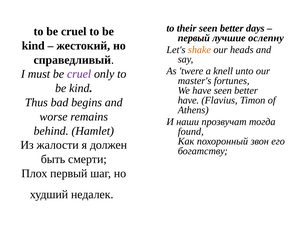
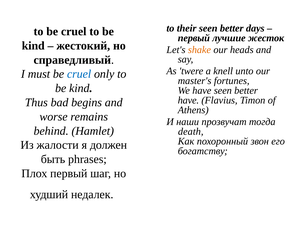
ослепну: ослепну -> жесток
cruel at (79, 74) colour: purple -> blue
found: found -> death
смерти: смерти -> phrases
